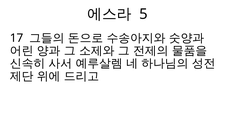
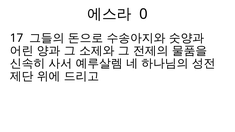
5: 5 -> 0
